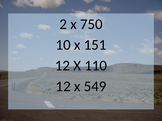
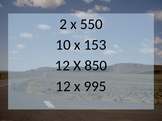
750: 750 -> 550
151: 151 -> 153
110: 110 -> 850
549: 549 -> 995
